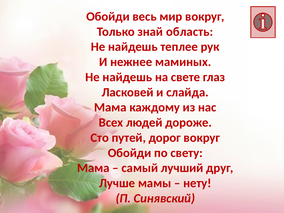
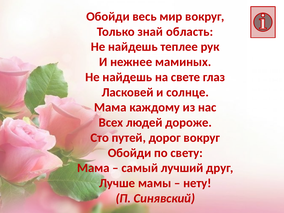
слайда: слайда -> солнце
